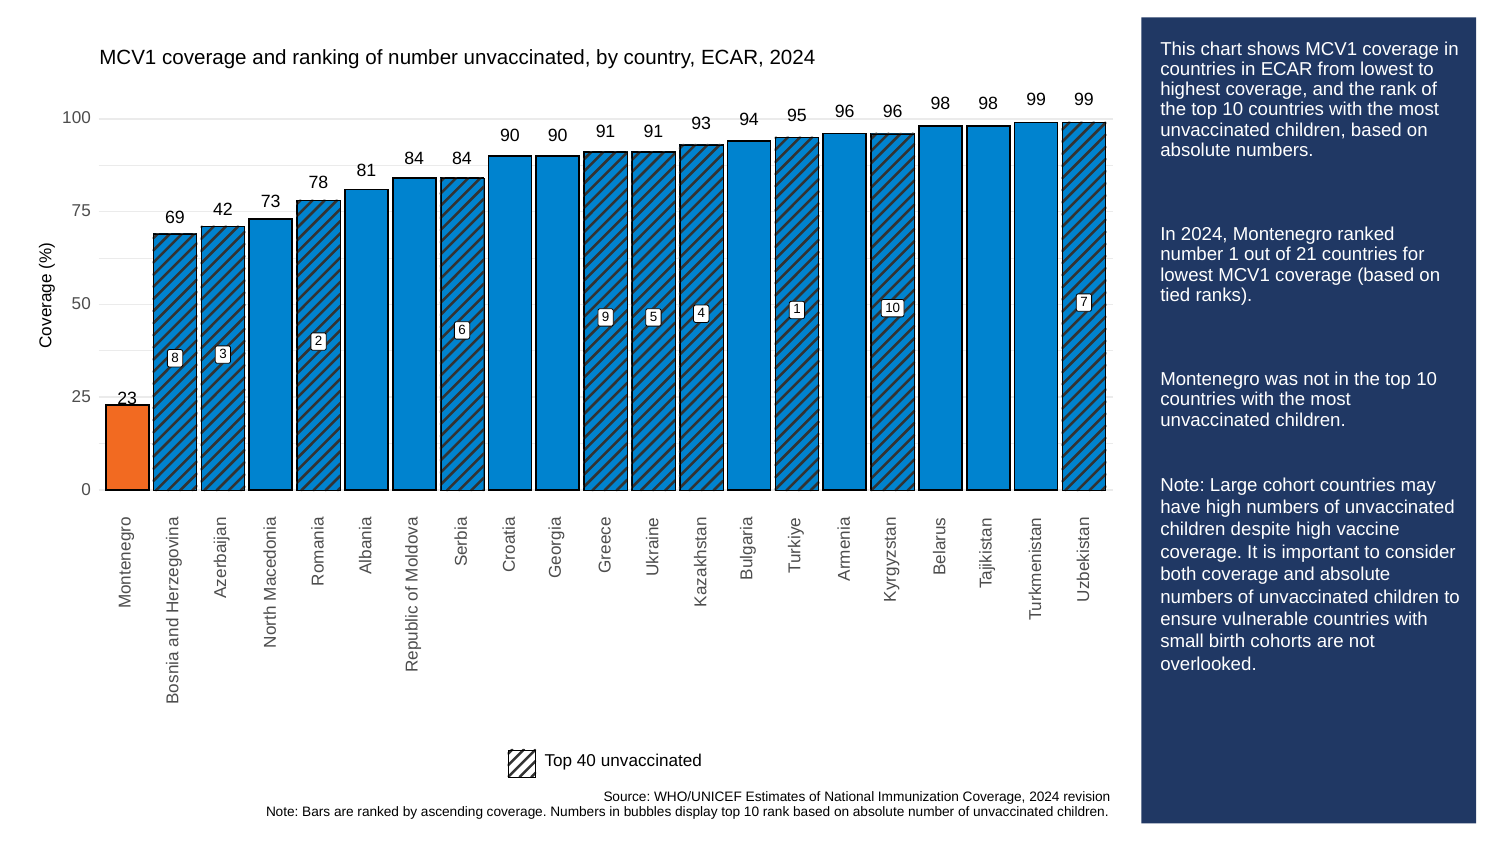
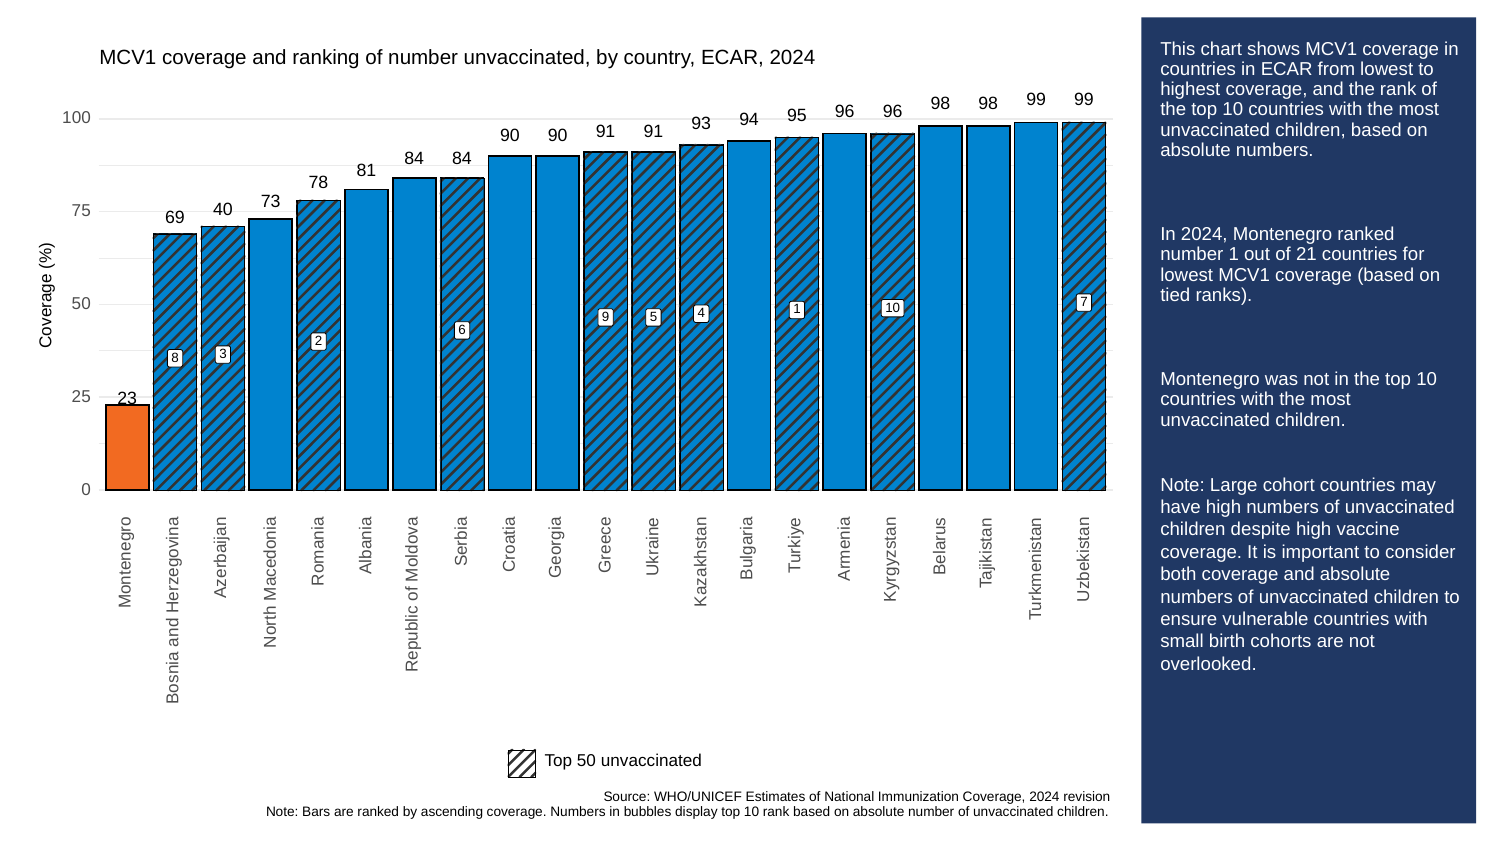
42: 42 -> 40
Top 40: 40 -> 50
